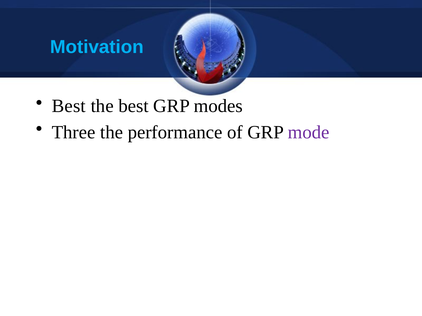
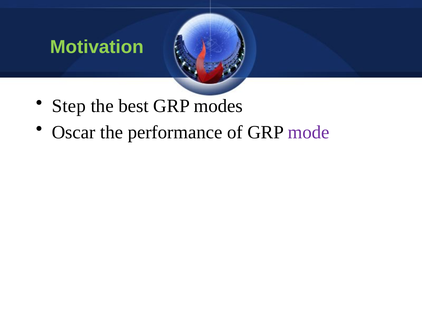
Motivation colour: light blue -> light green
Best at (69, 106): Best -> Step
Three: Three -> Oscar
